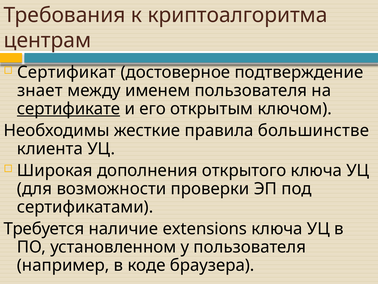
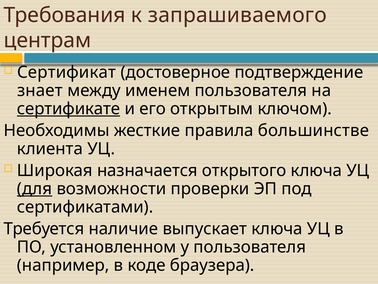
криптоалгоритма: криптоалгоритма -> запрашиваемого
дополнения: дополнения -> назначается
для underline: none -> present
extensions: extensions -> выпускает
